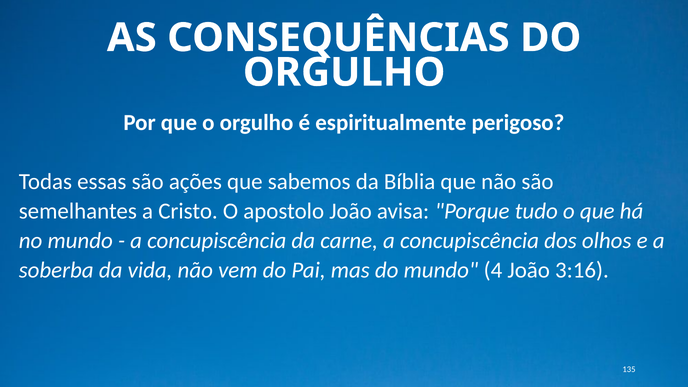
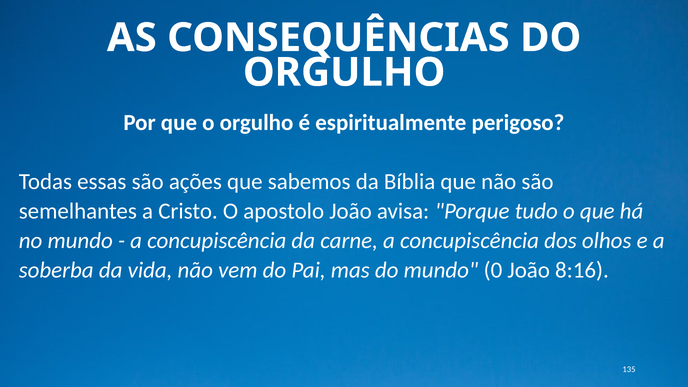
4: 4 -> 0
3:16: 3:16 -> 8:16
